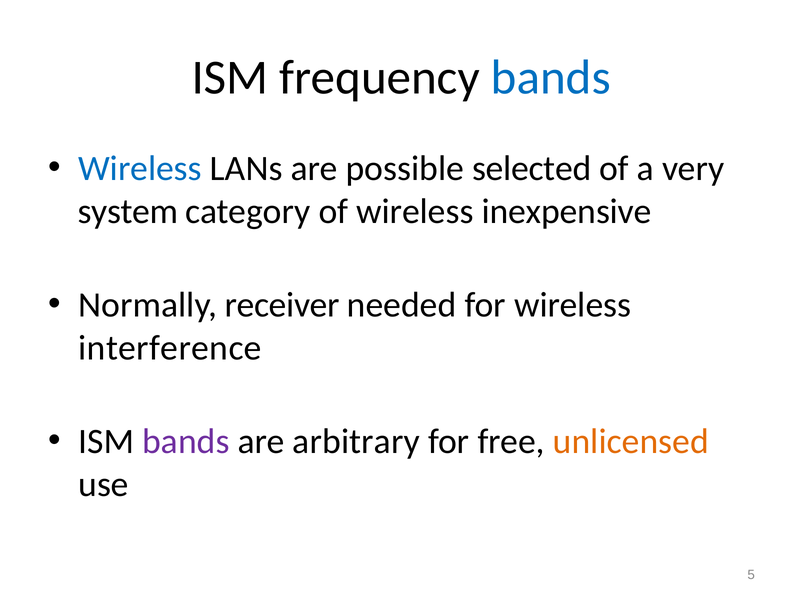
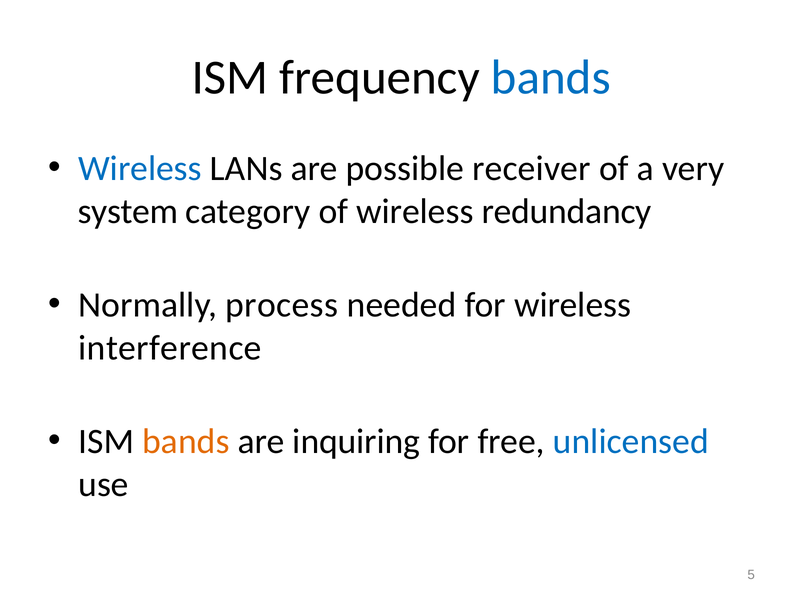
selected: selected -> receiver
inexpensive: inexpensive -> redundancy
receiver: receiver -> process
bands at (186, 442) colour: purple -> orange
arbitrary: arbitrary -> inquiring
unlicensed colour: orange -> blue
